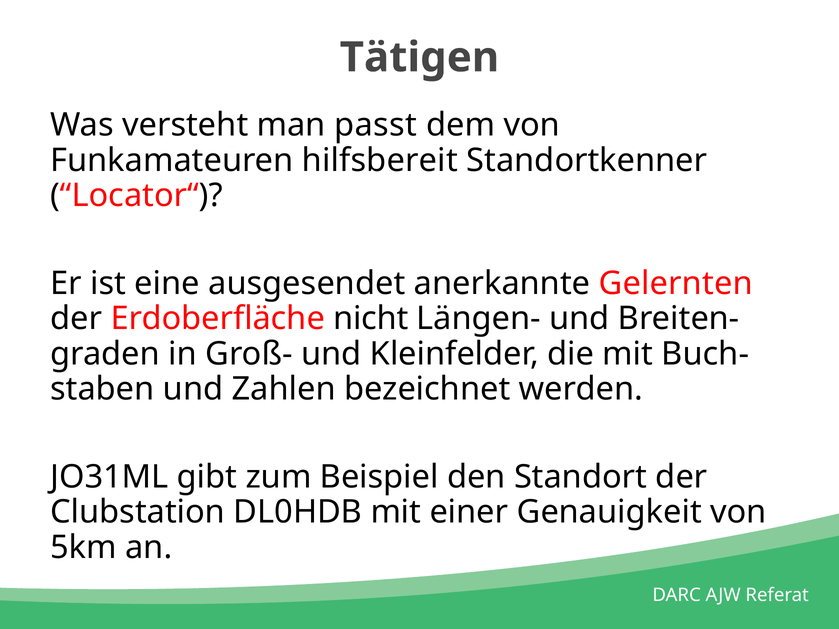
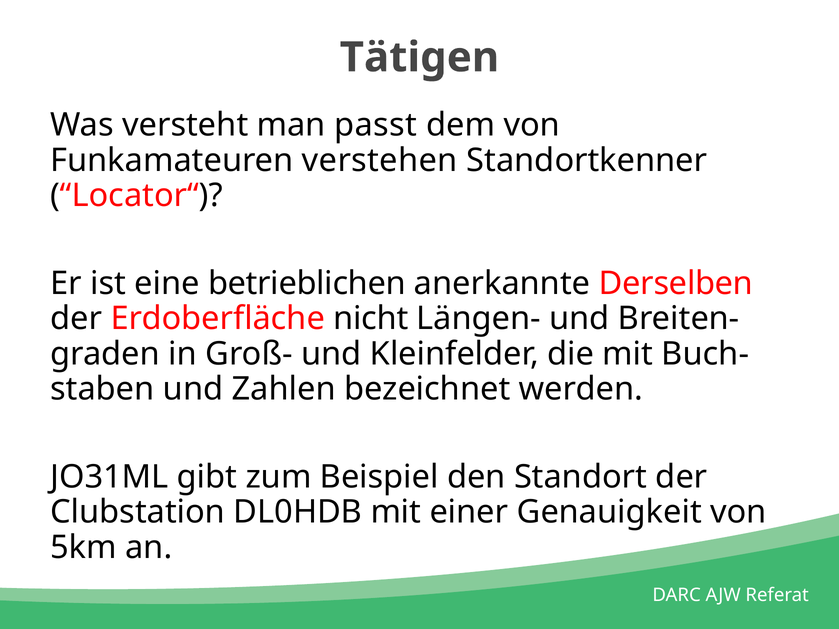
hilfsbereit: hilfsbereit -> verstehen
ausgesendet: ausgesendet -> betrieblichen
Gelernten: Gelernten -> Derselben
